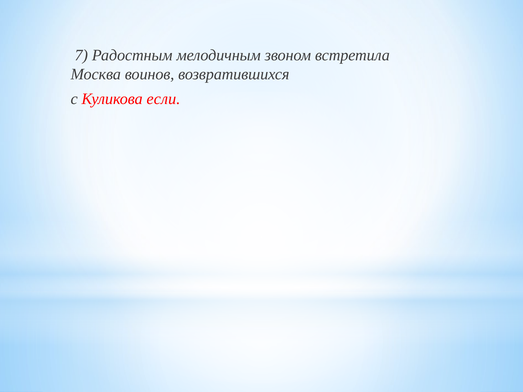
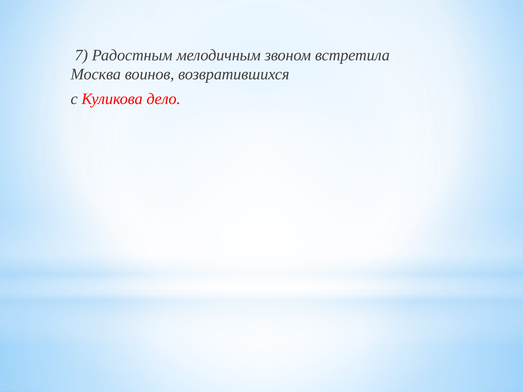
если: если -> дело
